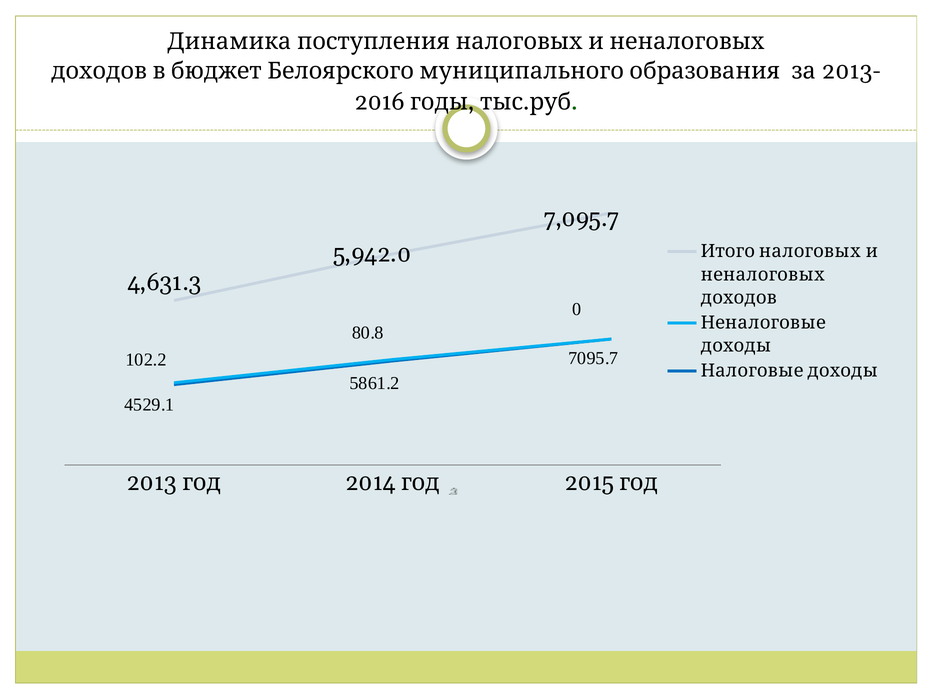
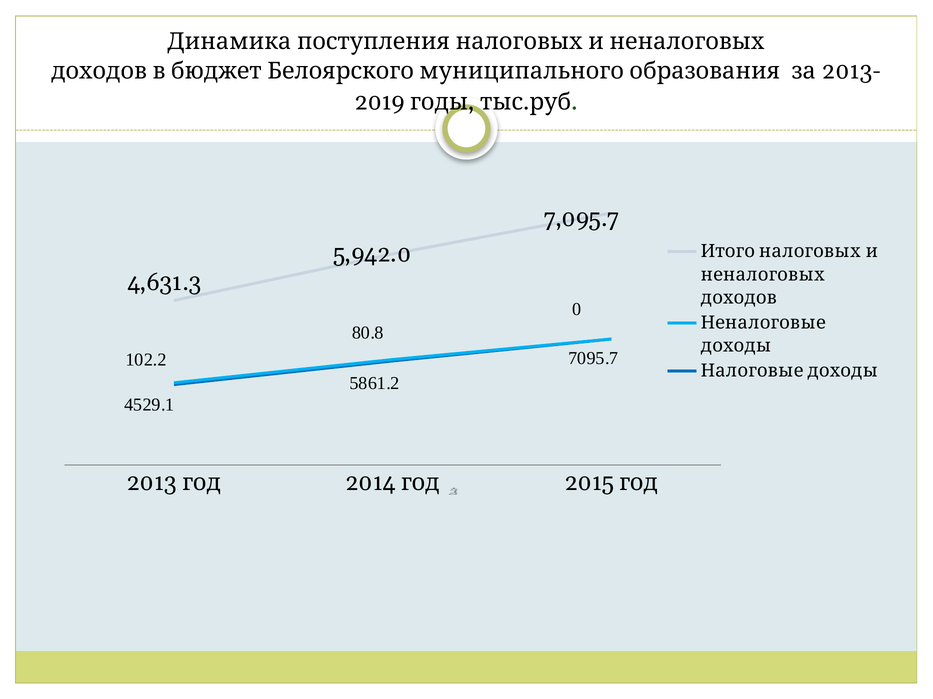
2016: 2016 -> 2019
